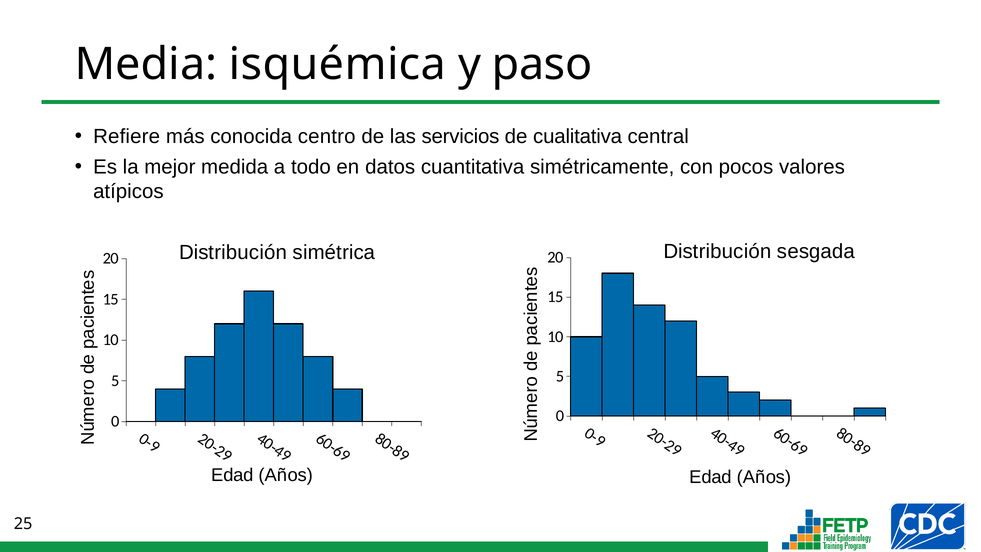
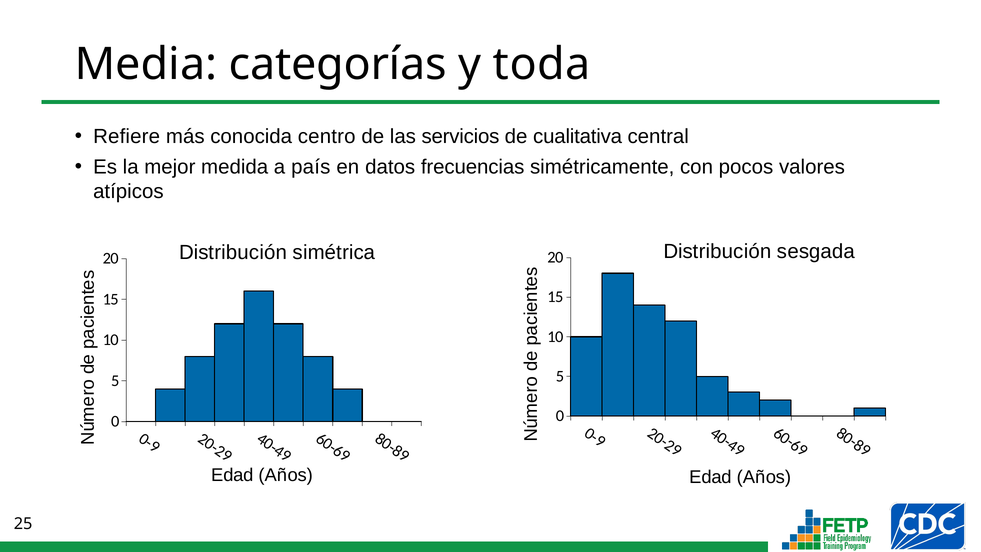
isquémica: isquémica -> categorías
paso: paso -> toda
todo: todo -> país
cuantitativa: cuantitativa -> frecuencias
